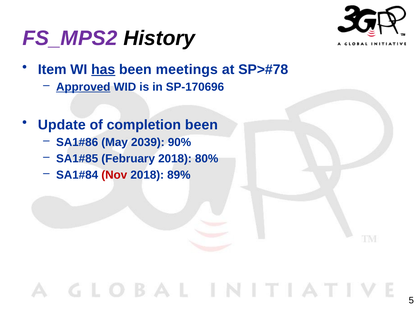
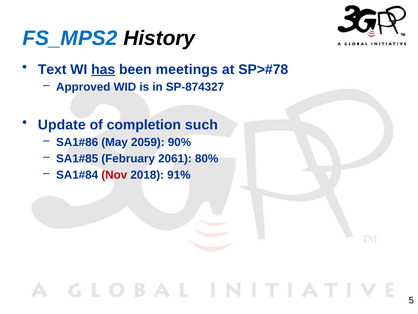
FS_MPS2 colour: purple -> blue
Item: Item -> Text
Approved underline: present -> none
SP-170696: SP-170696 -> SP-874327
completion been: been -> such
2039: 2039 -> 2059
February 2018: 2018 -> 2061
89%: 89% -> 91%
